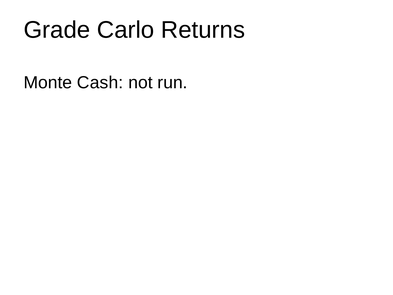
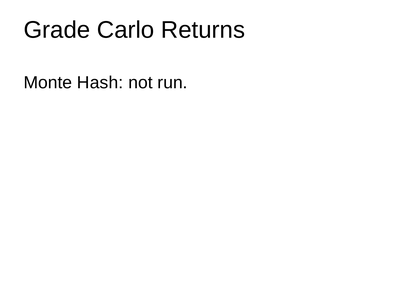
Cash: Cash -> Hash
